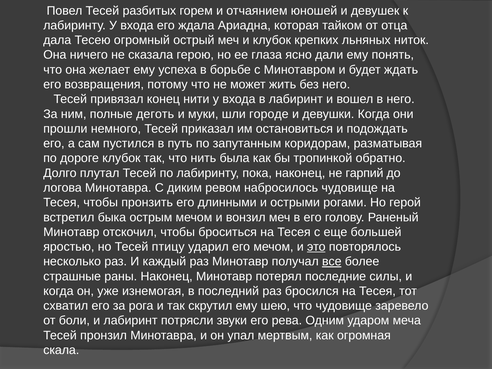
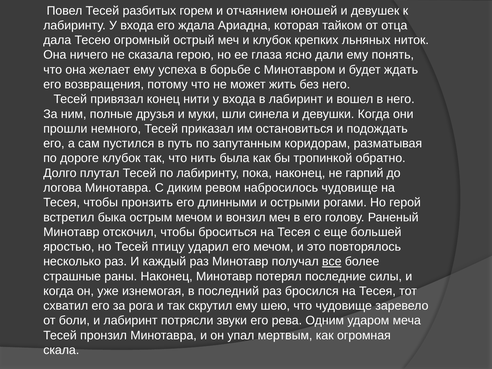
деготь: деготь -> друзья
городе: городе -> синела
это underline: present -> none
